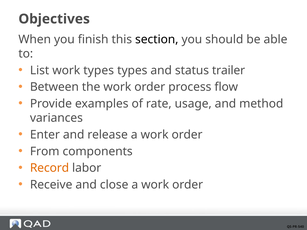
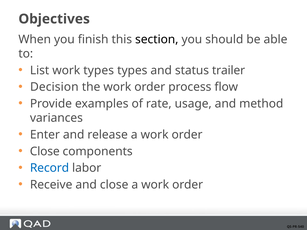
Between: Between -> Decision
From at (45, 152): From -> Close
Record colour: orange -> blue
